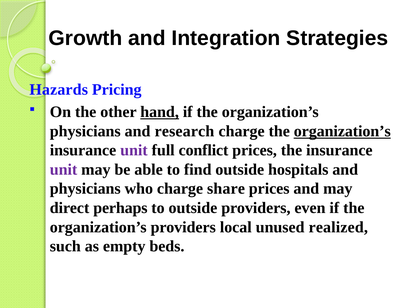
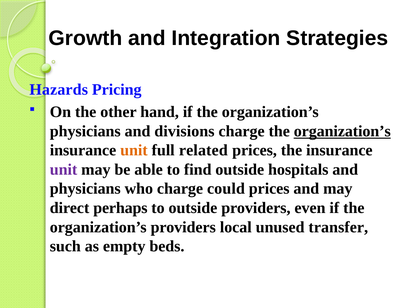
hand underline: present -> none
research: research -> divisions
unit at (134, 150) colour: purple -> orange
conflict: conflict -> related
share: share -> could
realized: realized -> transfer
